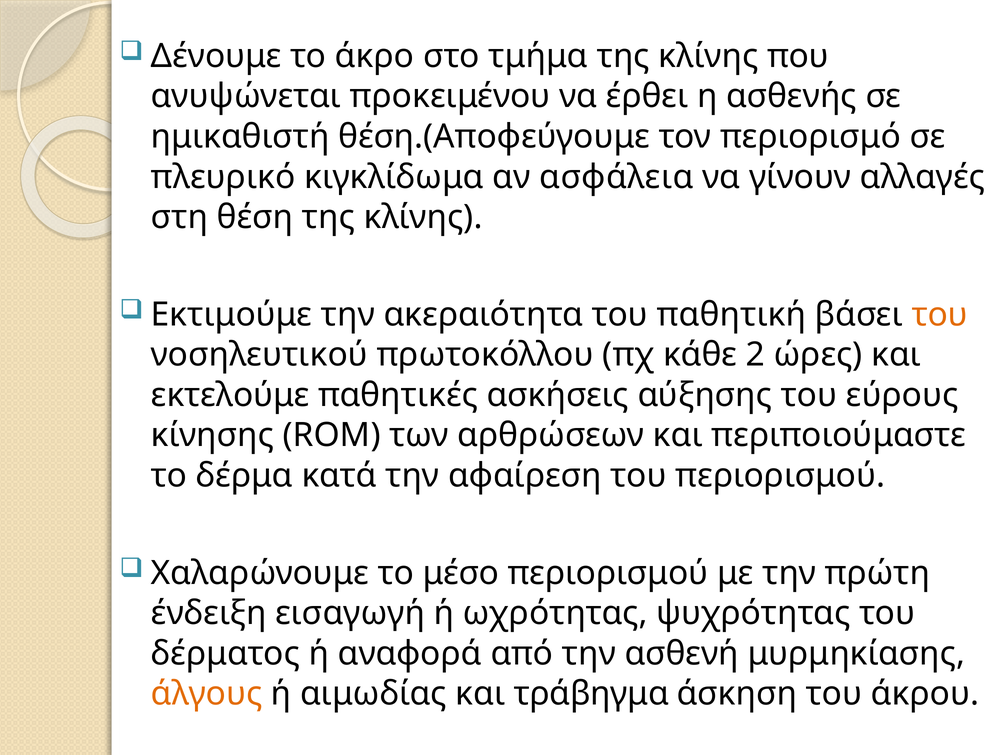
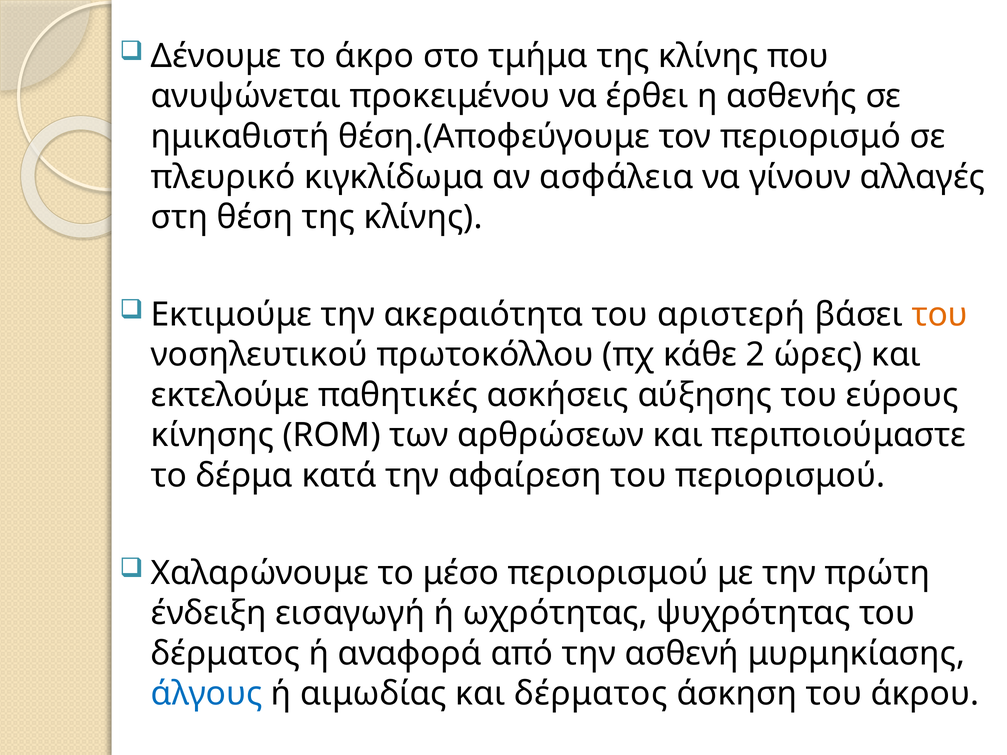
παθητική: παθητική -> αριστερή
άλγους colour: orange -> blue
και τράβηγμα: τράβηγμα -> δέρματος
